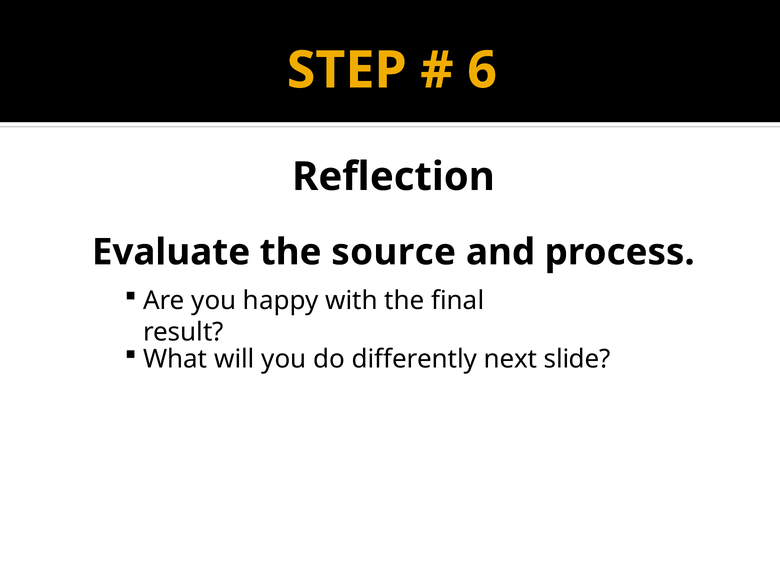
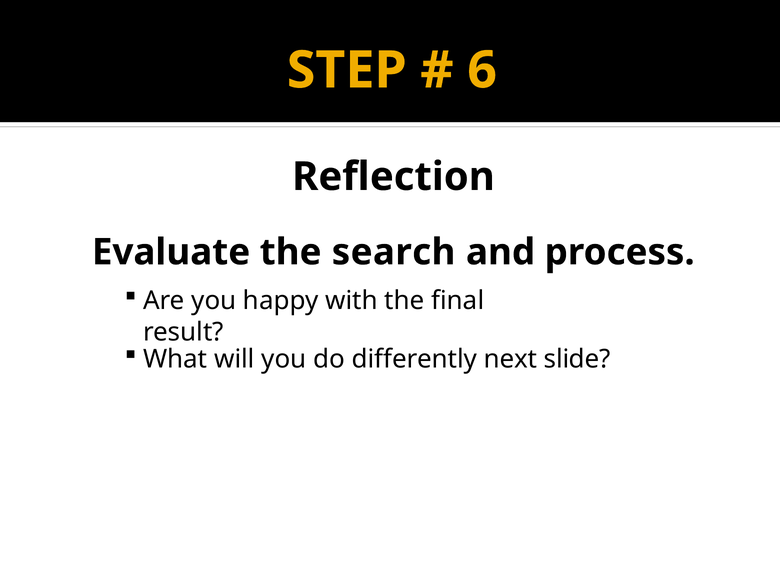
source: source -> search
